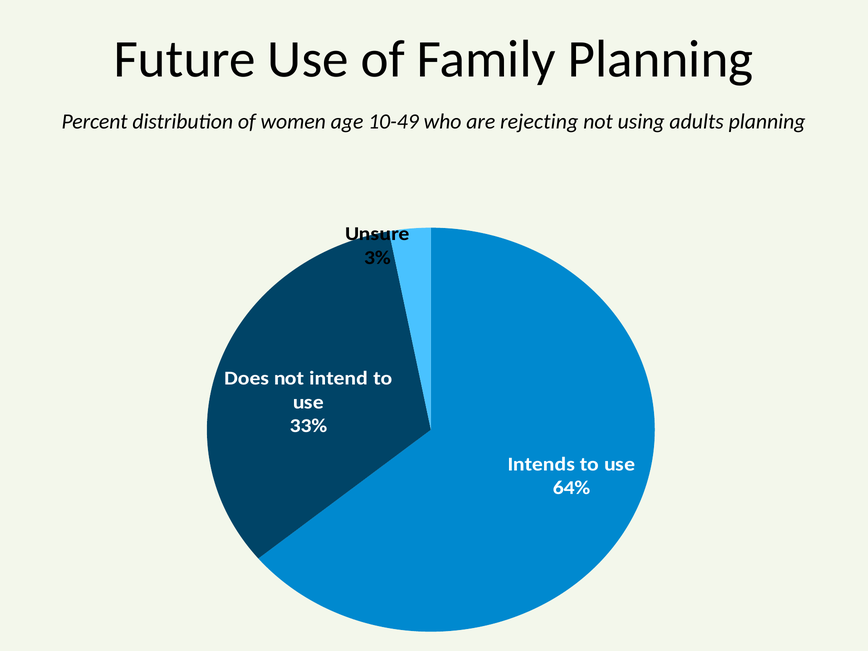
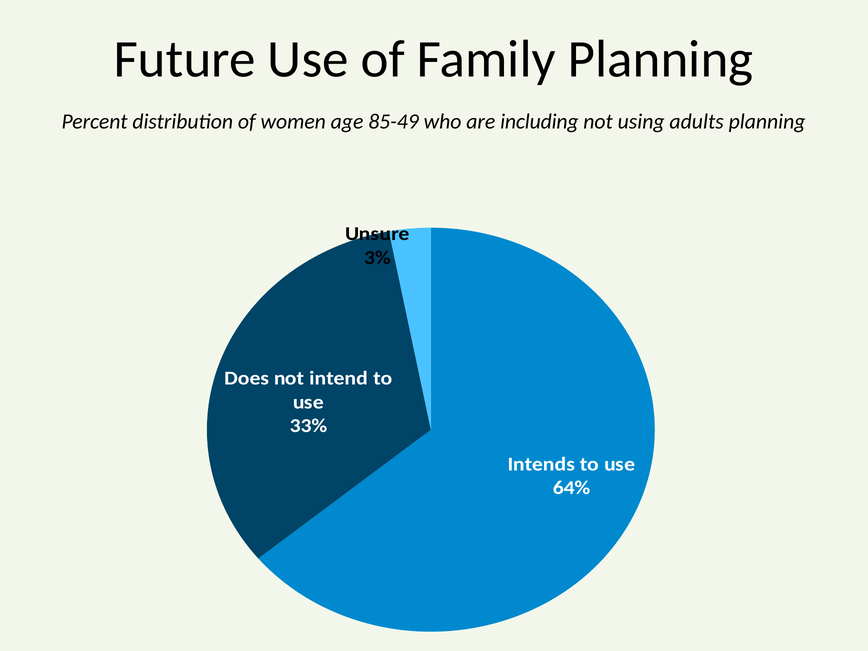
10-49: 10-49 -> 85-49
rejecting: rejecting -> including
